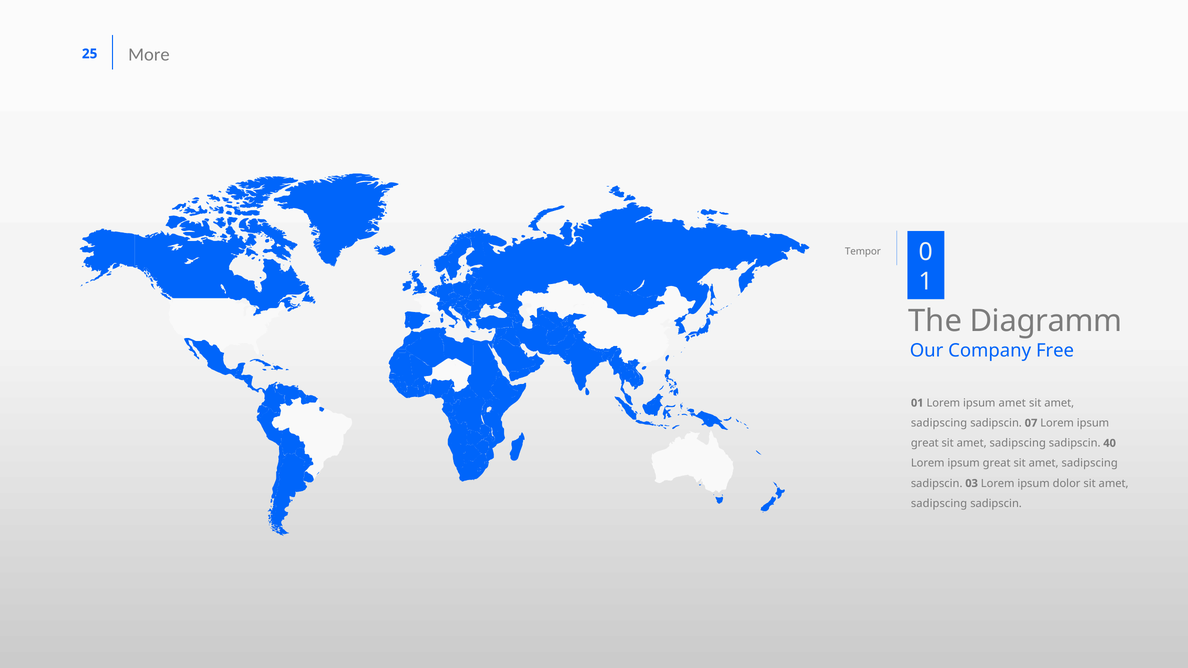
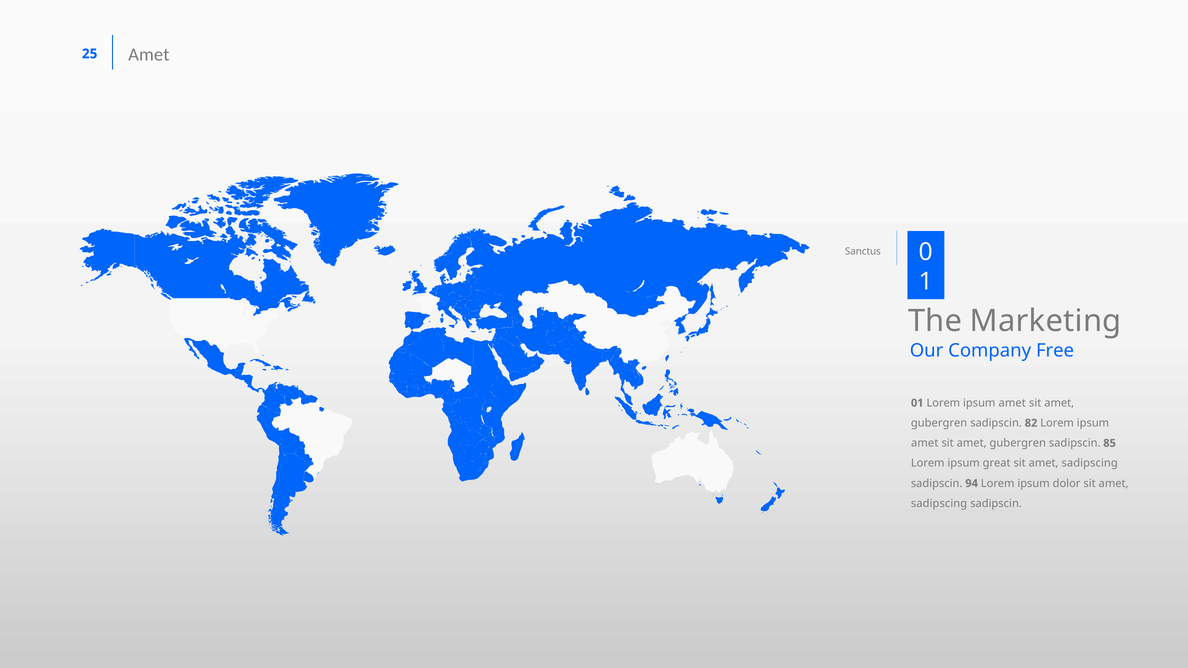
More at (149, 55): More -> Amet
Tempor: Tempor -> Sanctus
Diagramm: Diagramm -> Marketing
sadipscing at (939, 423): sadipscing -> gubergren
07: 07 -> 82
great at (925, 443): great -> amet
sadipscing at (1018, 443): sadipscing -> gubergren
40: 40 -> 85
03: 03 -> 94
